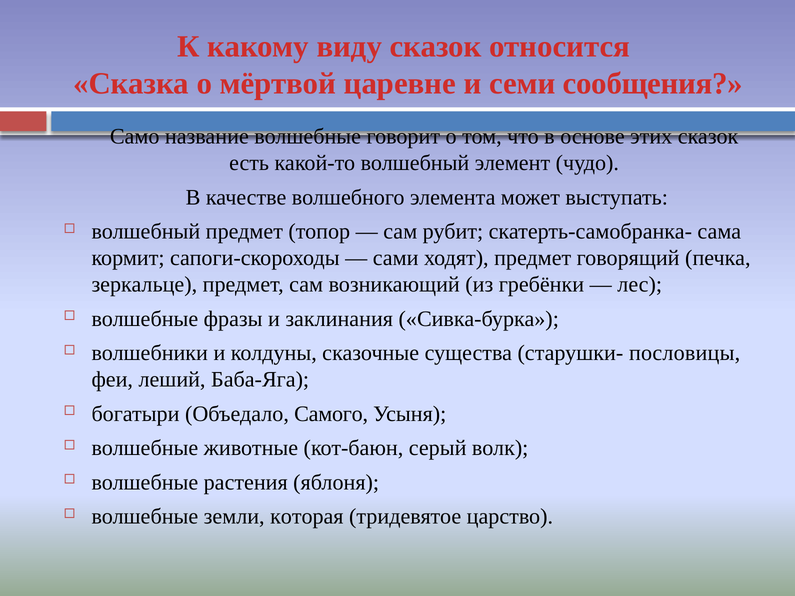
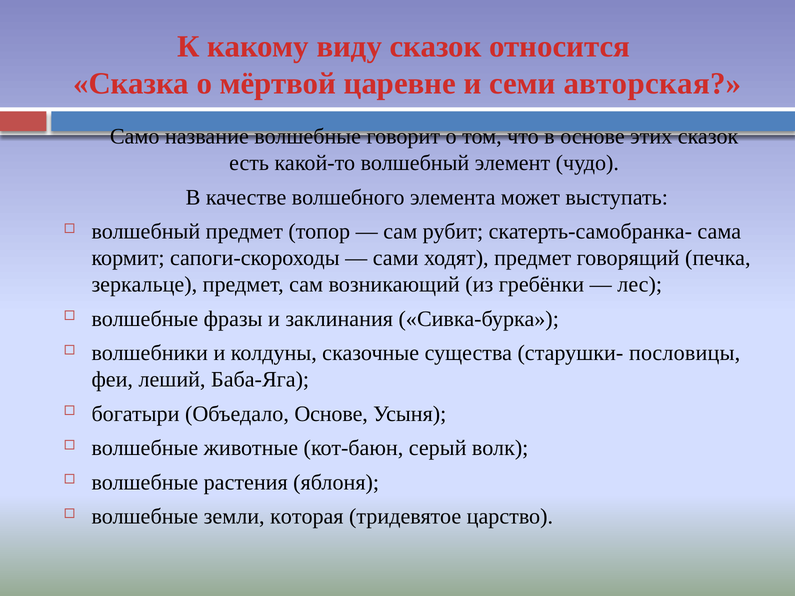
сообщения: сообщения -> авторская
Объедало Самого: Самого -> Основе
